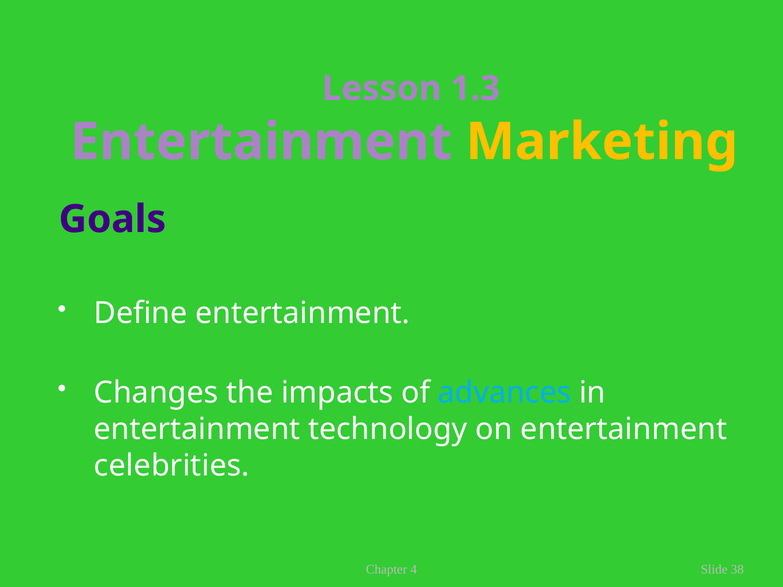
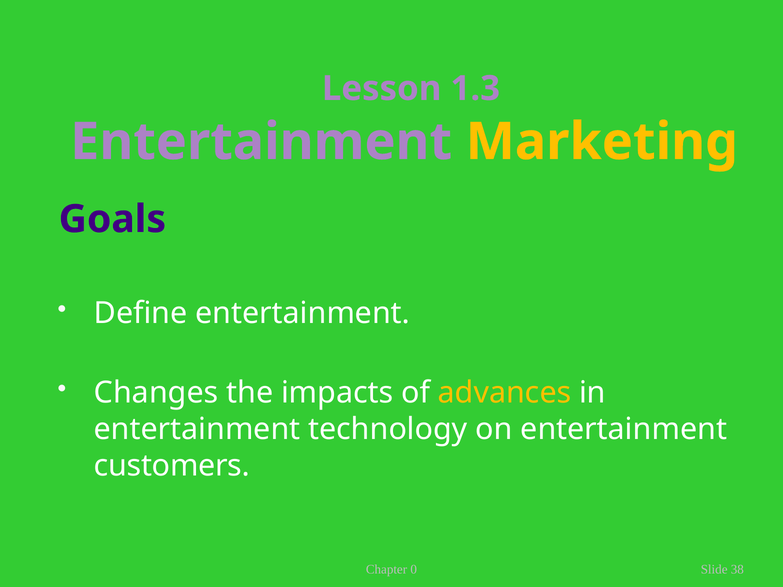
advances colour: light blue -> yellow
celebrities: celebrities -> customers
4: 4 -> 0
